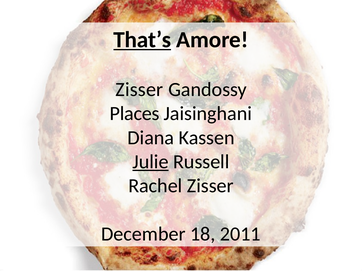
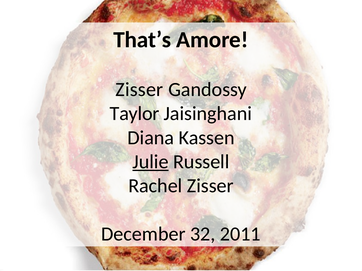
That’s underline: present -> none
Places: Places -> Taylor
18: 18 -> 32
